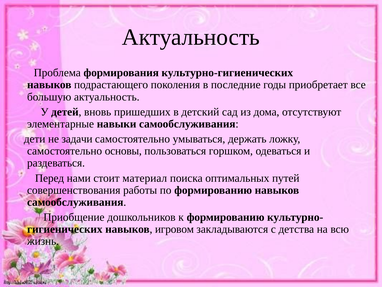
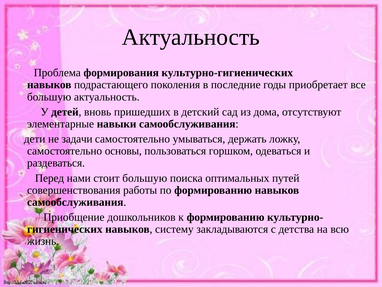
стоит материал: материал -> большую
игровом: игровом -> систему
